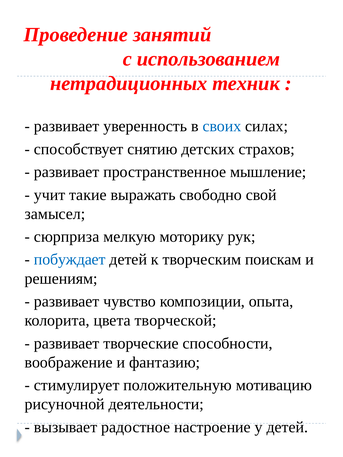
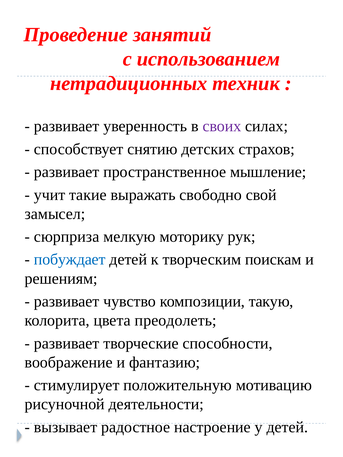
своих colour: blue -> purple
опыта: опыта -> такую
творческой: творческой -> преодолеть
